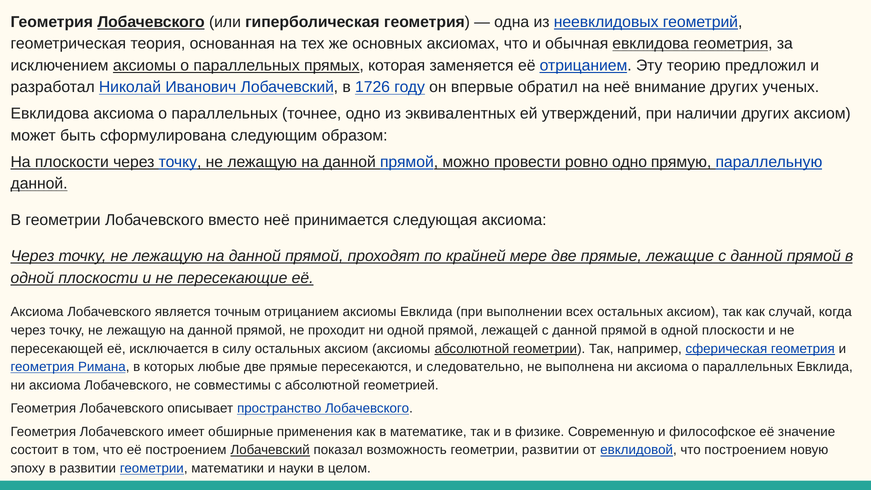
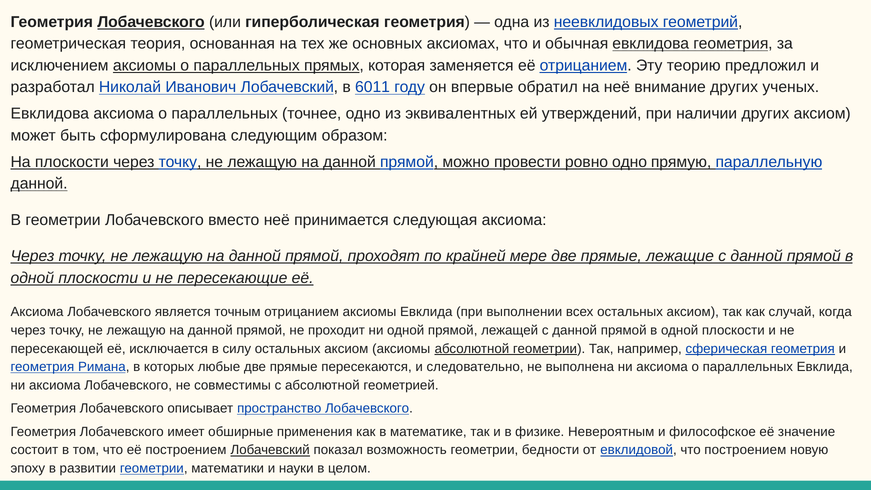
1726: 1726 -> 6011
Современную: Современную -> Невероятным
геометрии развитии: развитии -> бедности
